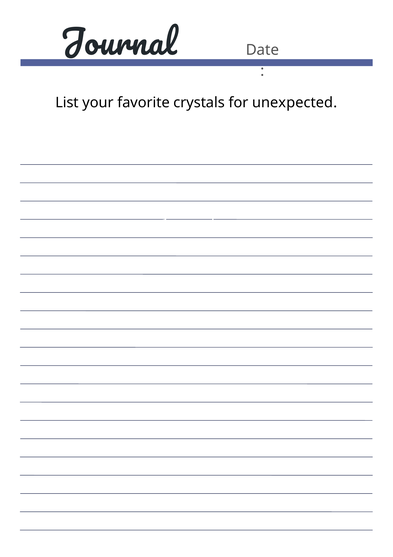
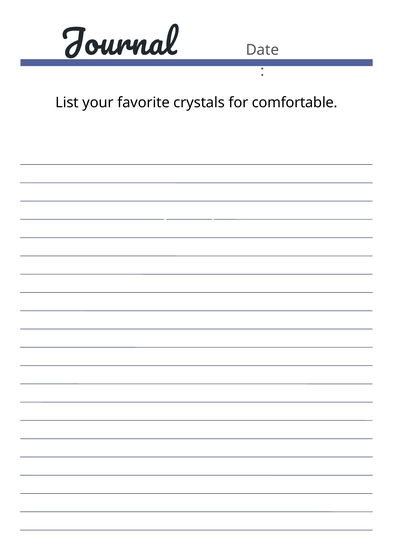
unexpected: unexpected -> comfortable
